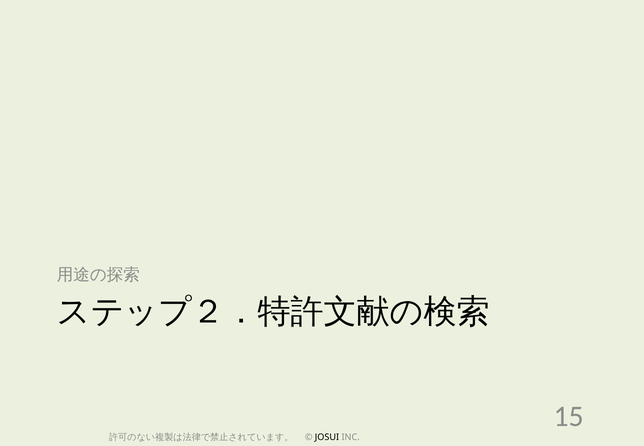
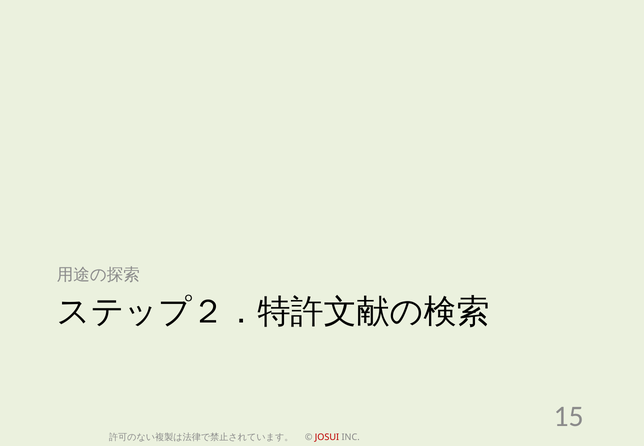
JOSUI colour: black -> red
